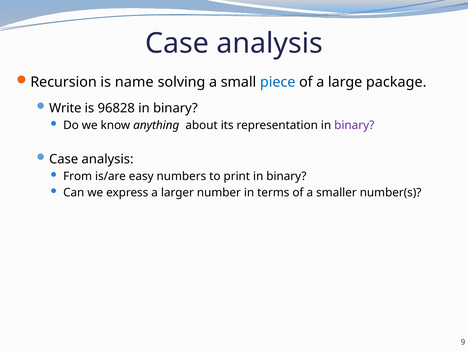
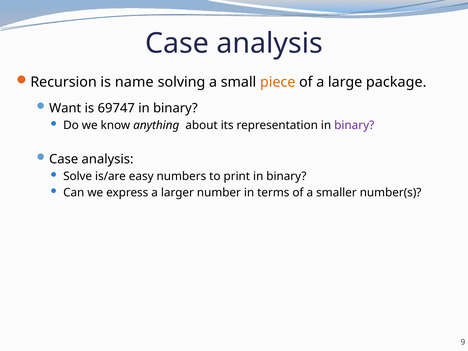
piece colour: blue -> orange
Write: Write -> Want
96828: 96828 -> 69747
From: From -> Solve
